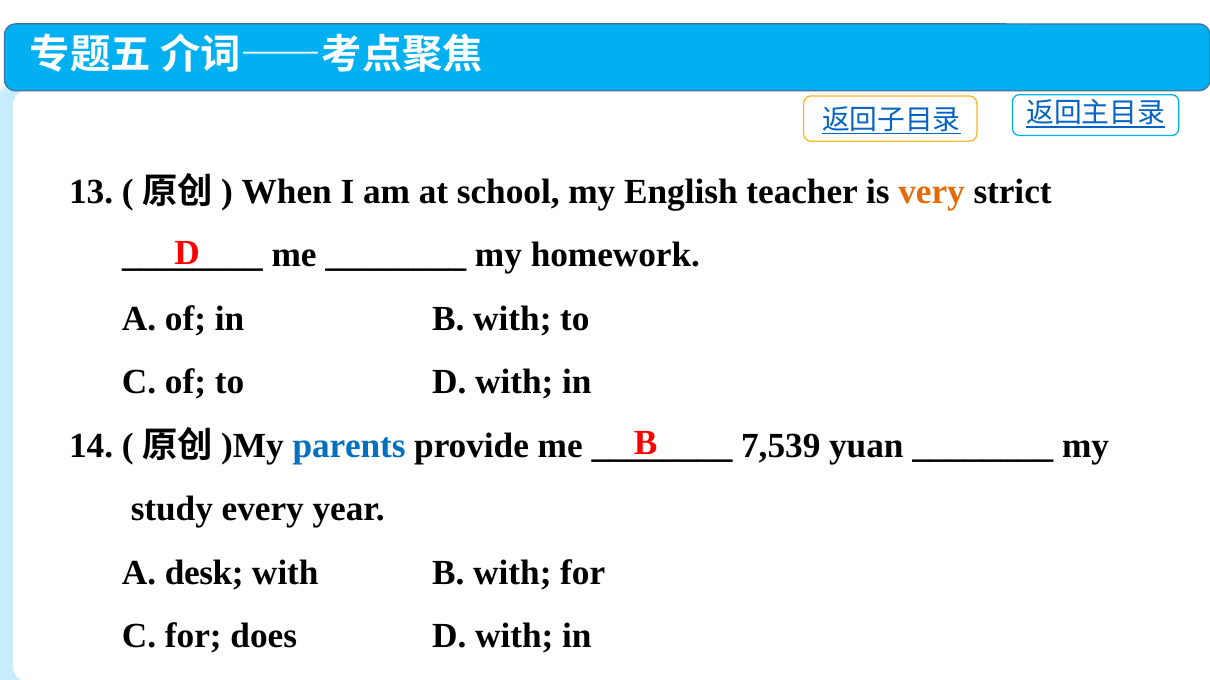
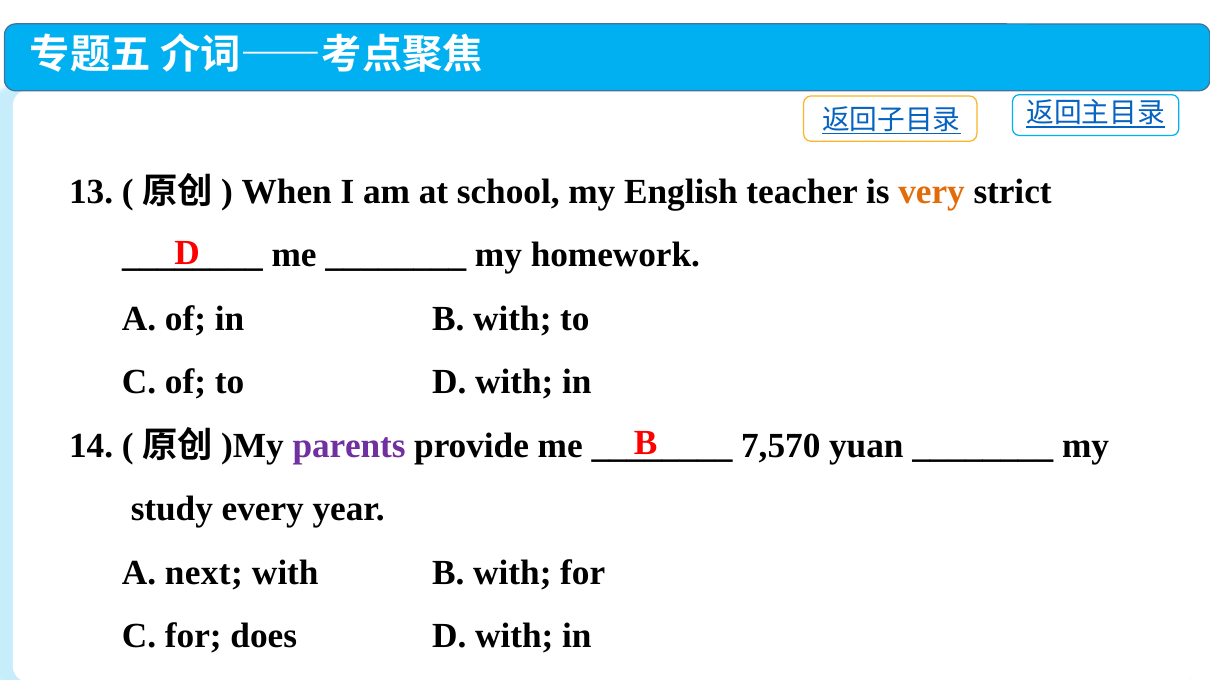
parents colour: blue -> purple
7,539: 7,539 -> 7,570
desk: desk -> next
